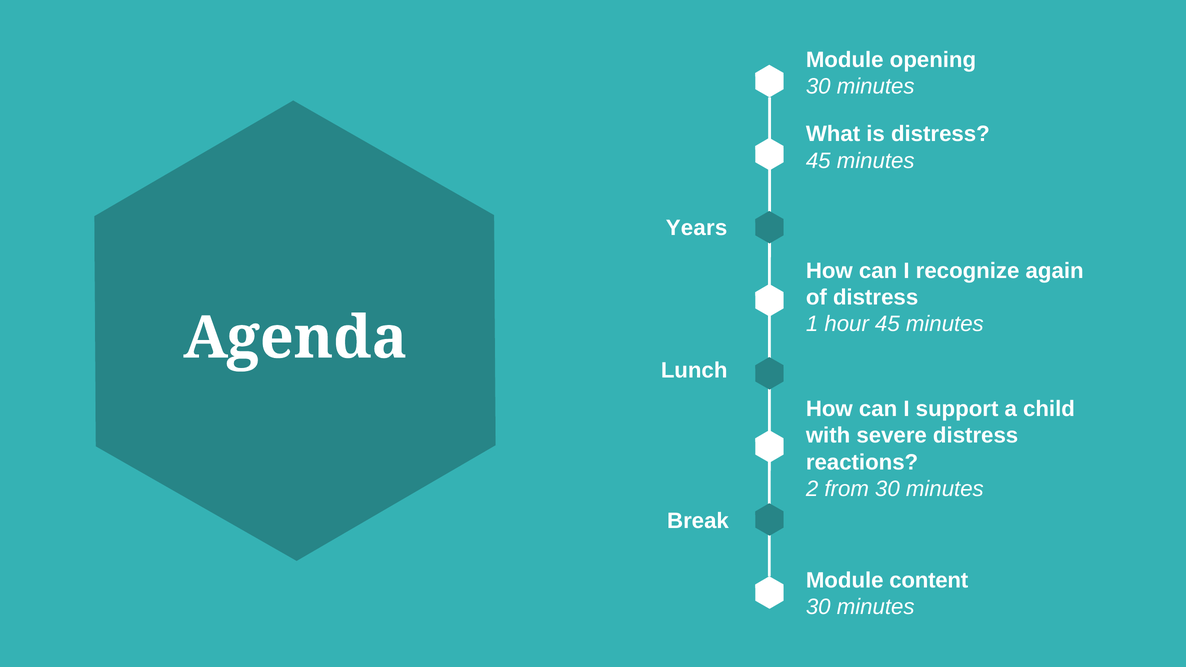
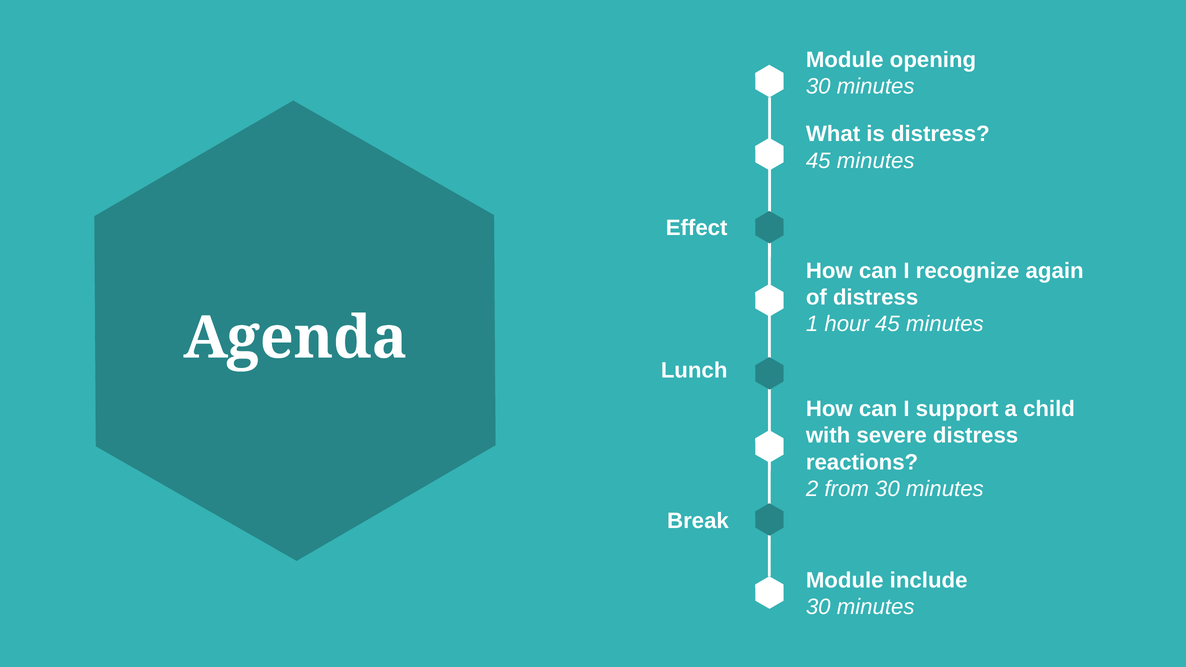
Years: Years -> Effect
content: content -> include
